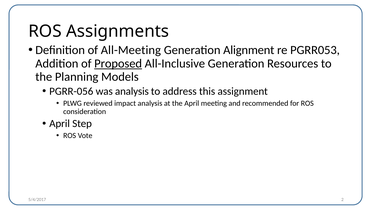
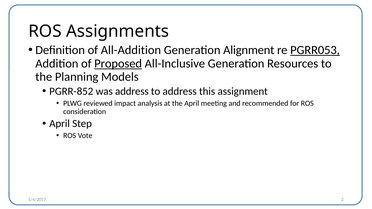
All-Meeting: All-Meeting -> All-Addition
PGRR053 underline: none -> present
PGRR-056: PGRR-056 -> PGRR-852
was analysis: analysis -> address
